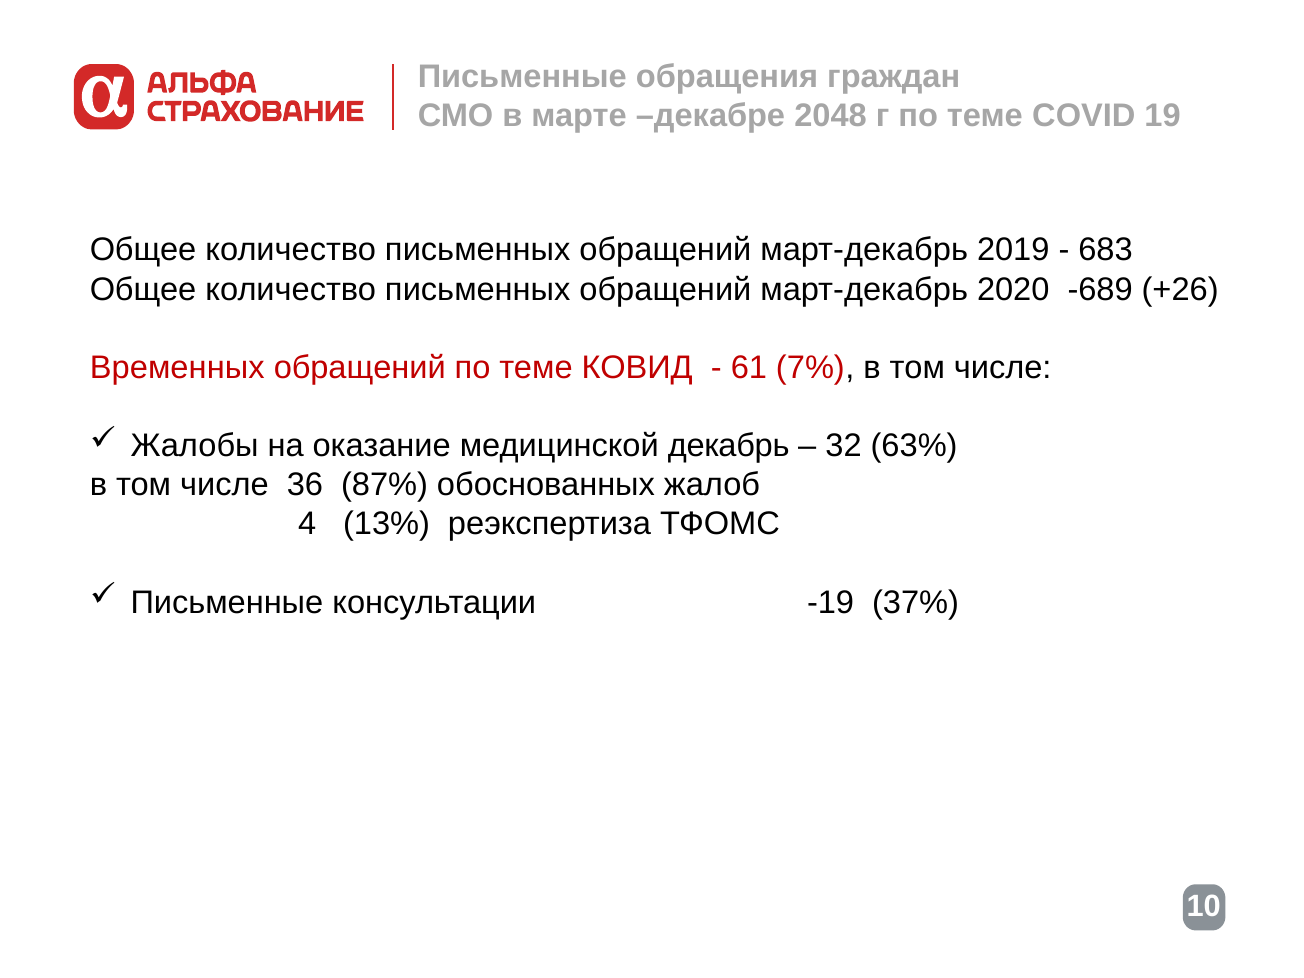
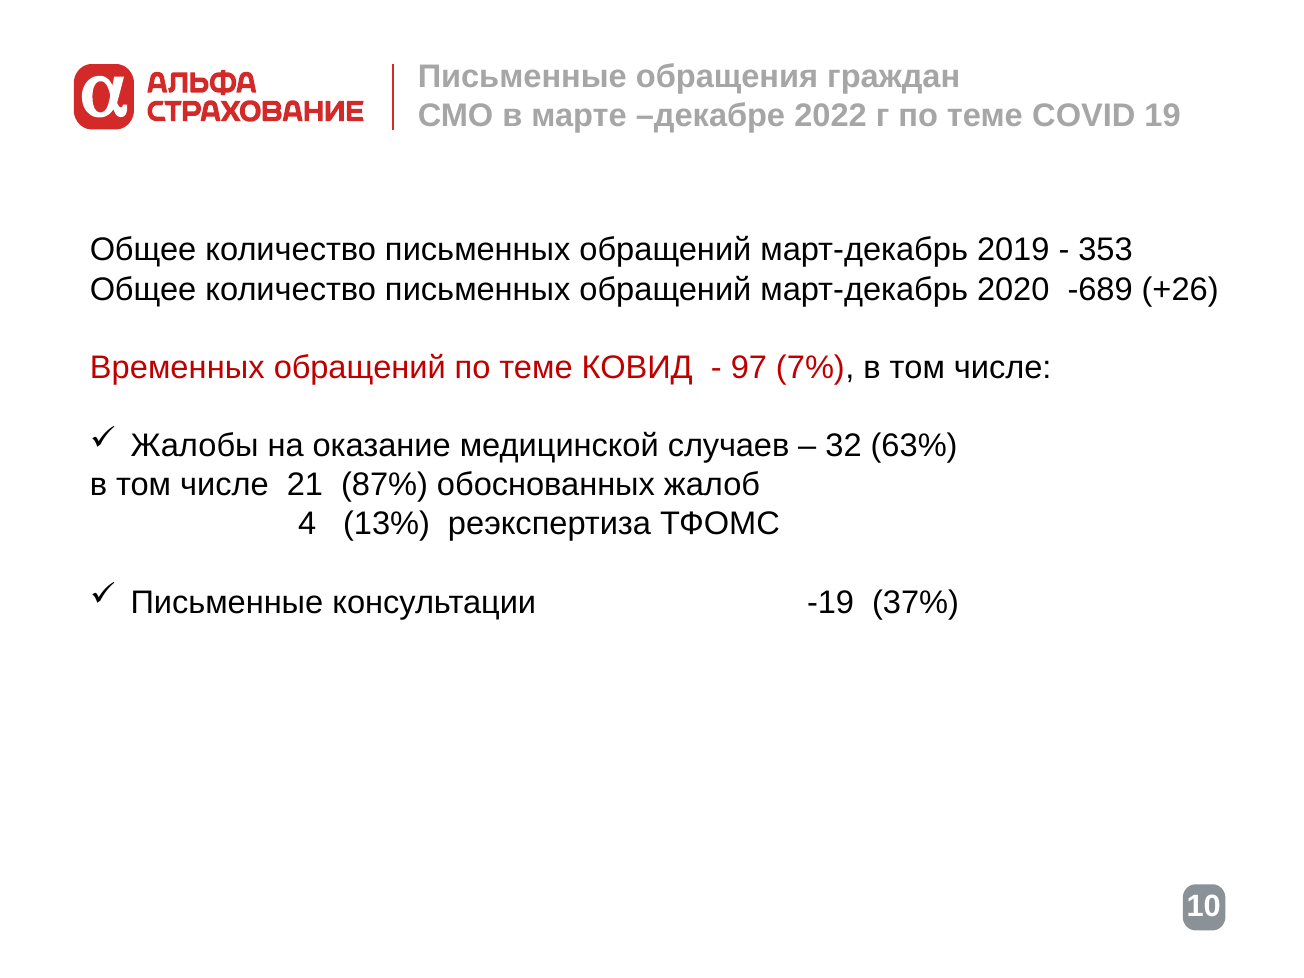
2048: 2048 -> 2022
683: 683 -> 353
61: 61 -> 97
декабрь: декабрь -> случаев
36: 36 -> 21
